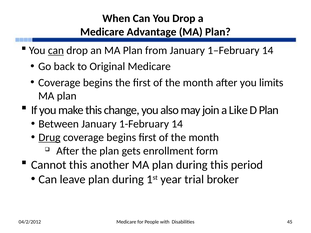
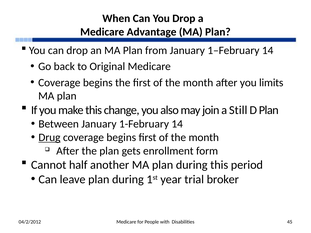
can at (56, 51) underline: present -> none
Like: Like -> Still
Cannot this: this -> half
